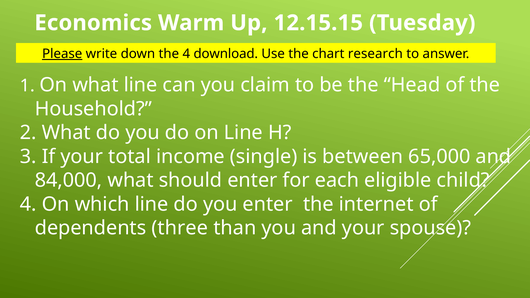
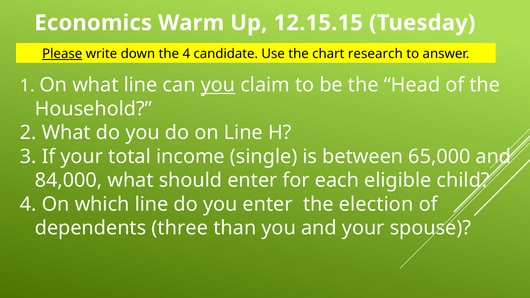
download: download -> candidate
you at (218, 85) underline: none -> present
internet: internet -> election
